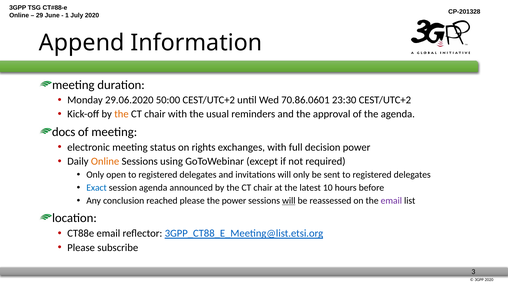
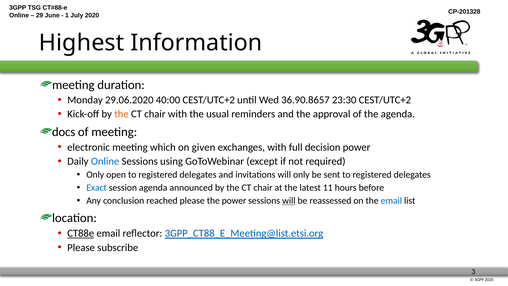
Append: Append -> Highest
50:00: 50:00 -> 40:00
70.86.0601: 70.86.0601 -> 36.90.8657
status: status -> which
rights: rights -> given
Online at (105, 161) colour: orange -> blue
10: 10 -> 11
email at (391, 201) colour: purple -> blue
CT88e underline: none -> present
